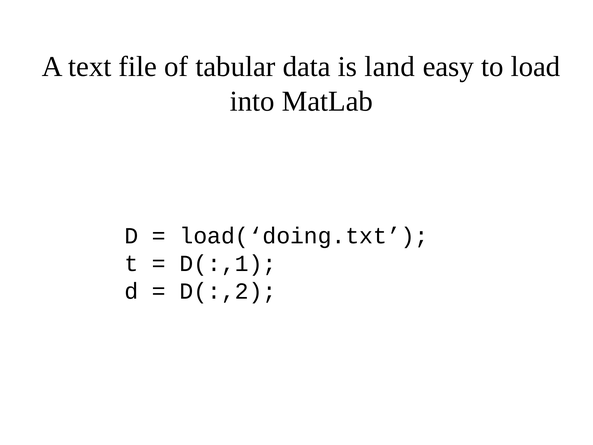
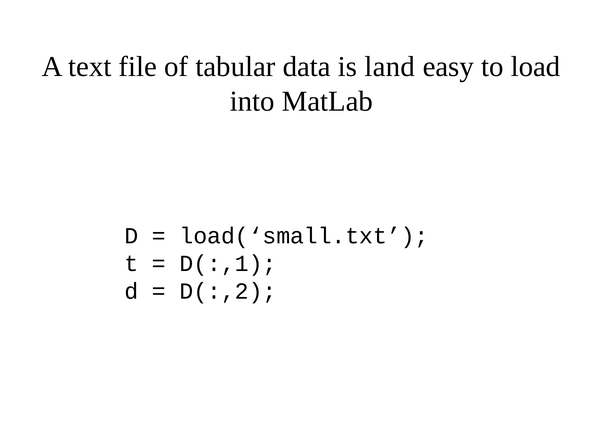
load(‘doing.txt: load(‘doing.txt -> load(‘small.txt
